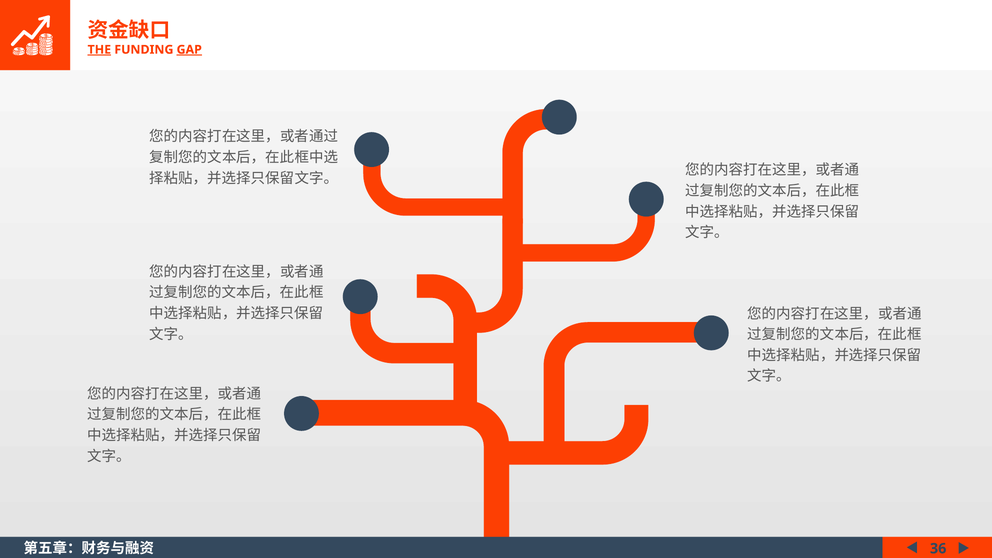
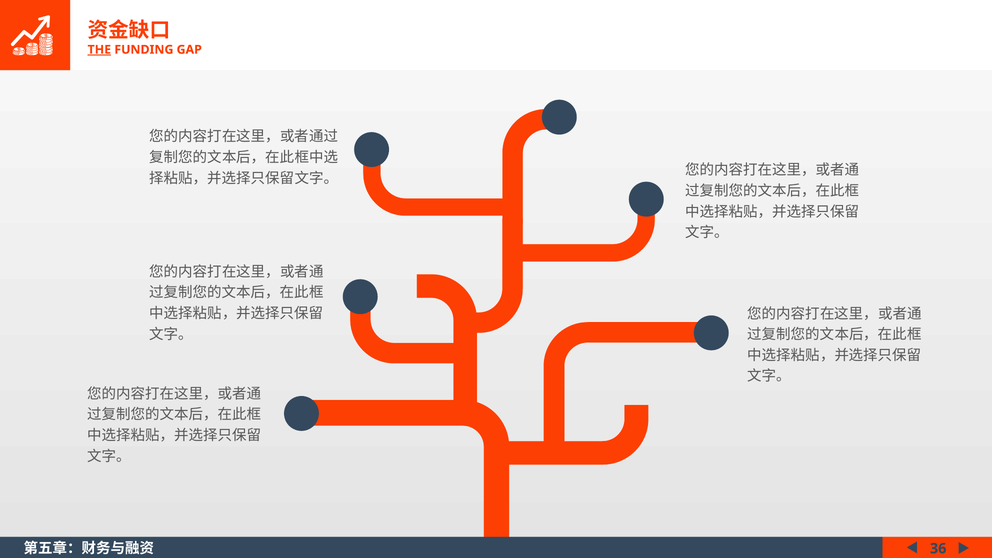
GAP underline: present -> none
